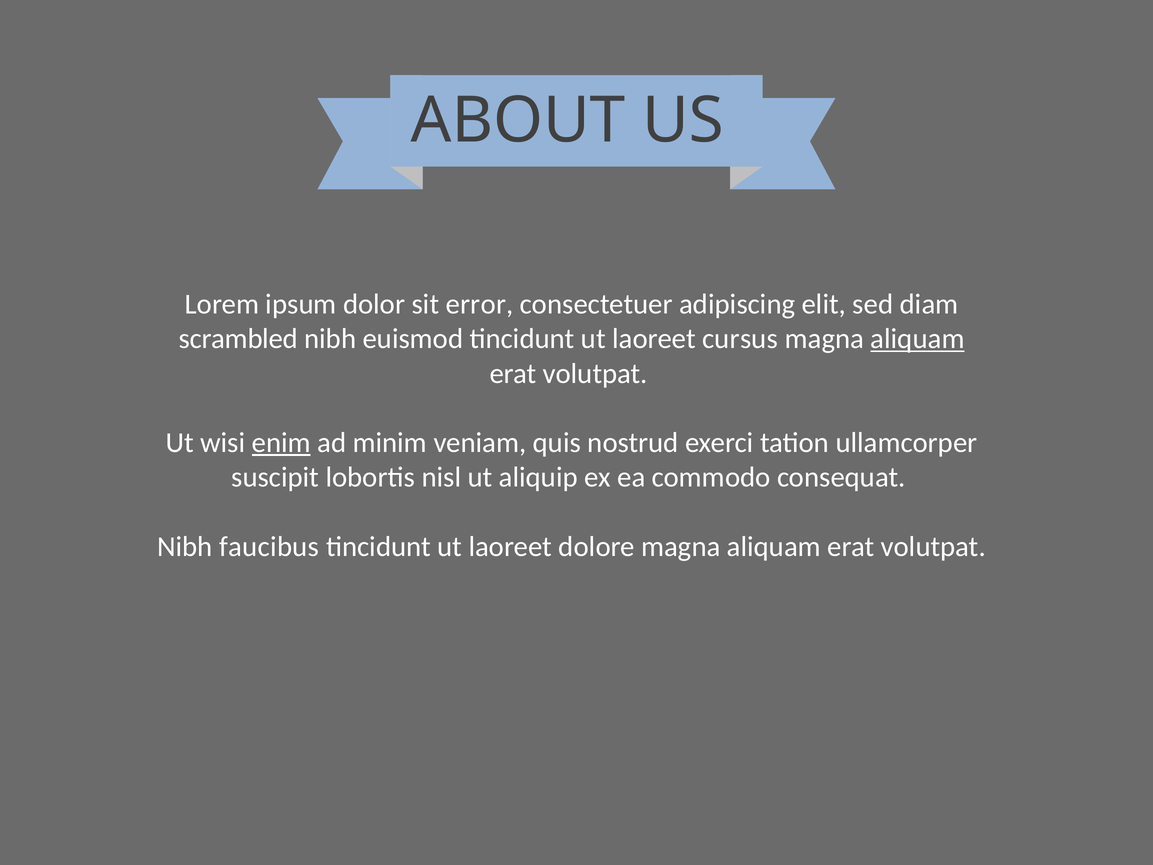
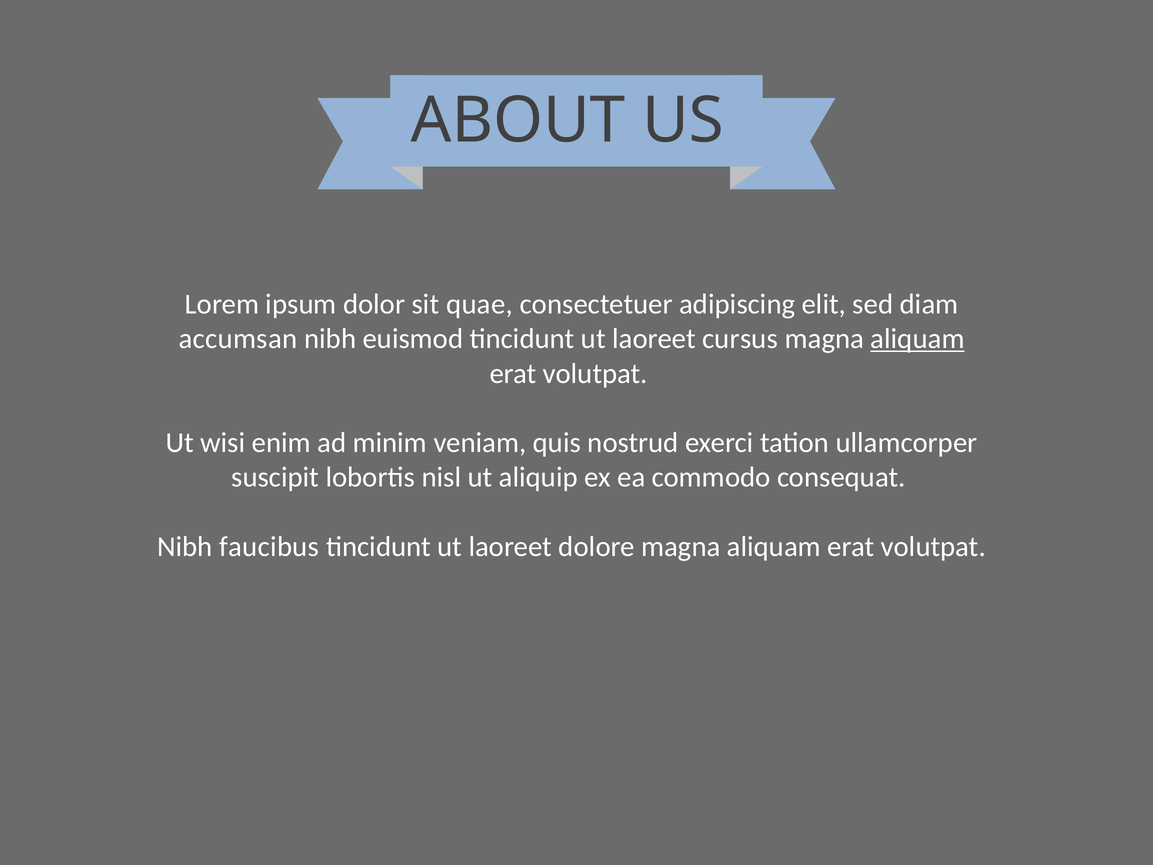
error: error -> quae
scrambled: scrambled -> accumsan
enim underline: present -> none
